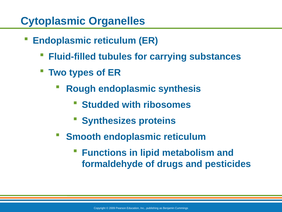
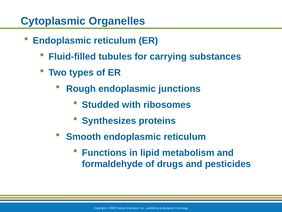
synthesis: synthesis -> junctions
